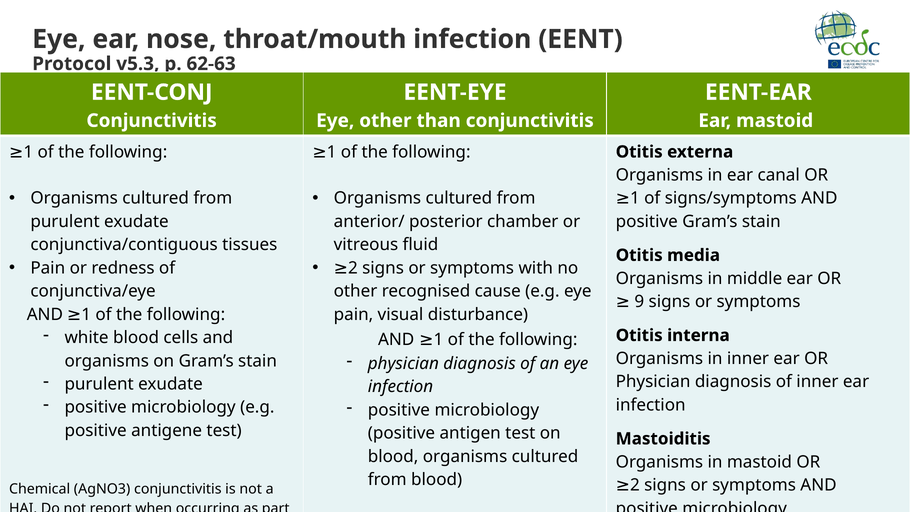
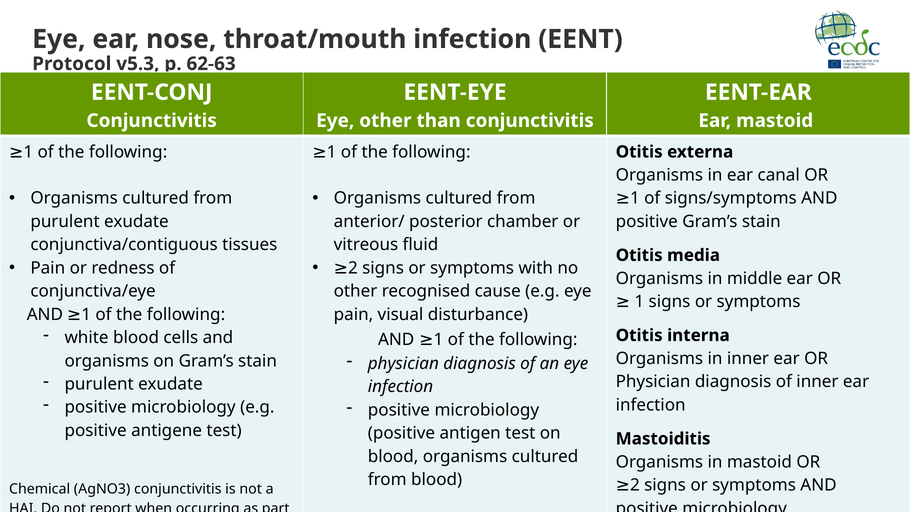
9 at (639, 302): 9 -> 1
